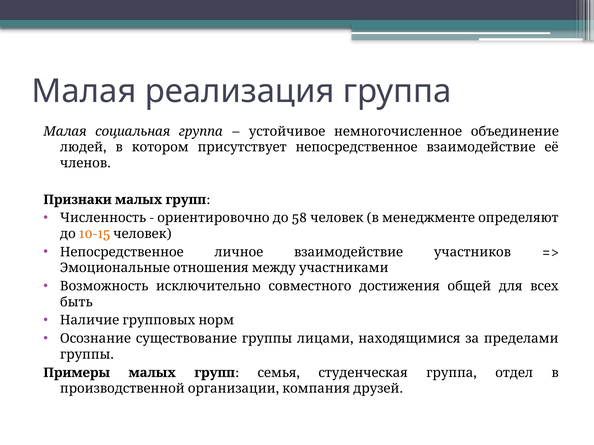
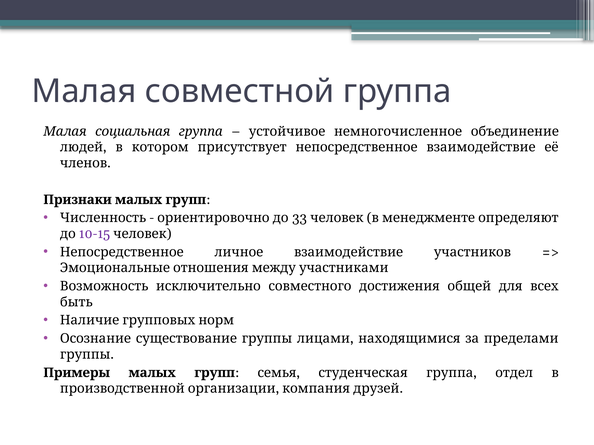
реализация: реализация -> совместной
58: 58 -> 33
10-15 colour: orange -> purple
